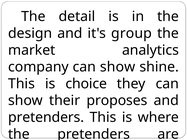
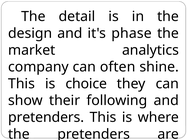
group: group -> phase
company can show: show -> often
proposes: proposes -> following
